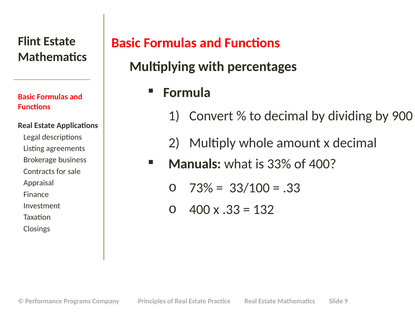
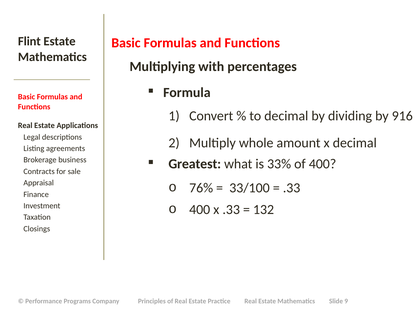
900: 900 -> 916
Manuals: Manuals -> Greatest
73%: 73% -> 76%
